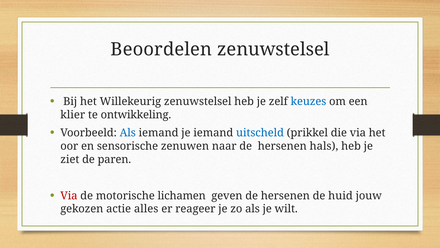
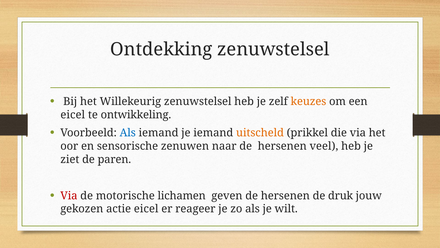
Beoordelen: Beoordelen -> Ontdekking
keuzes colour: blue -> orange
klier at (73, 115): klier -> eicel
uitscheld colour: blue -> orange
hals: hals -> veel
huid: huid -> druk
actie alles: alles -> eicel
